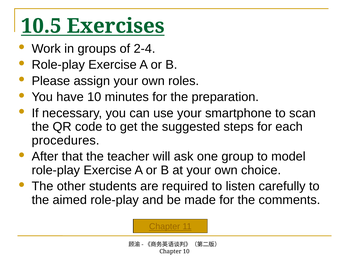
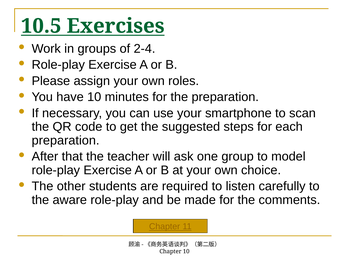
procedures at (66, 140): procedures -> preparation
aimed: aimed -> aware
